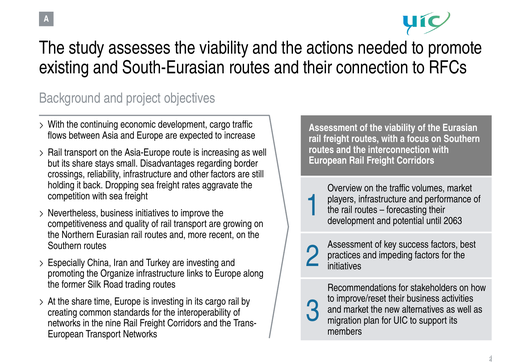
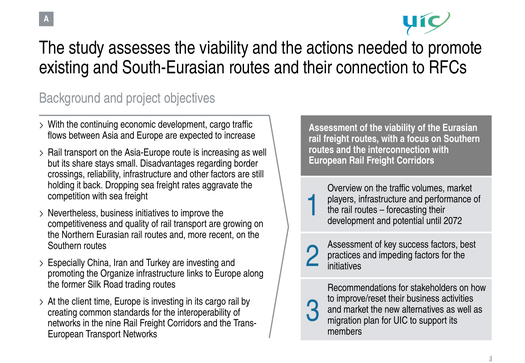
2063: 2063 -> 2072
the share: share -> client
